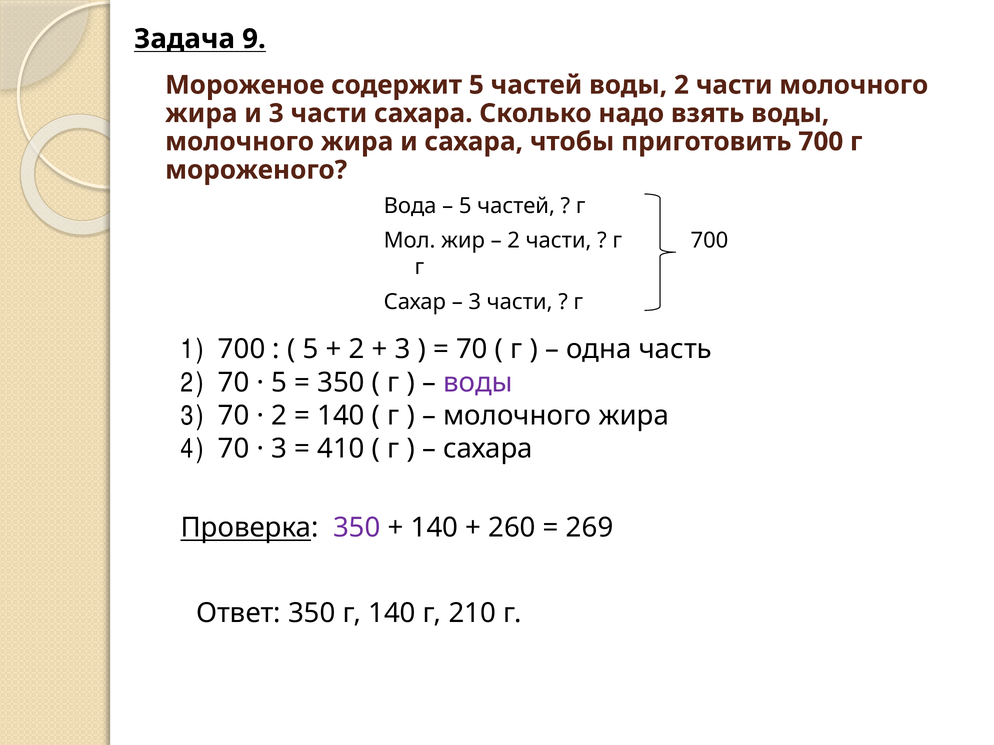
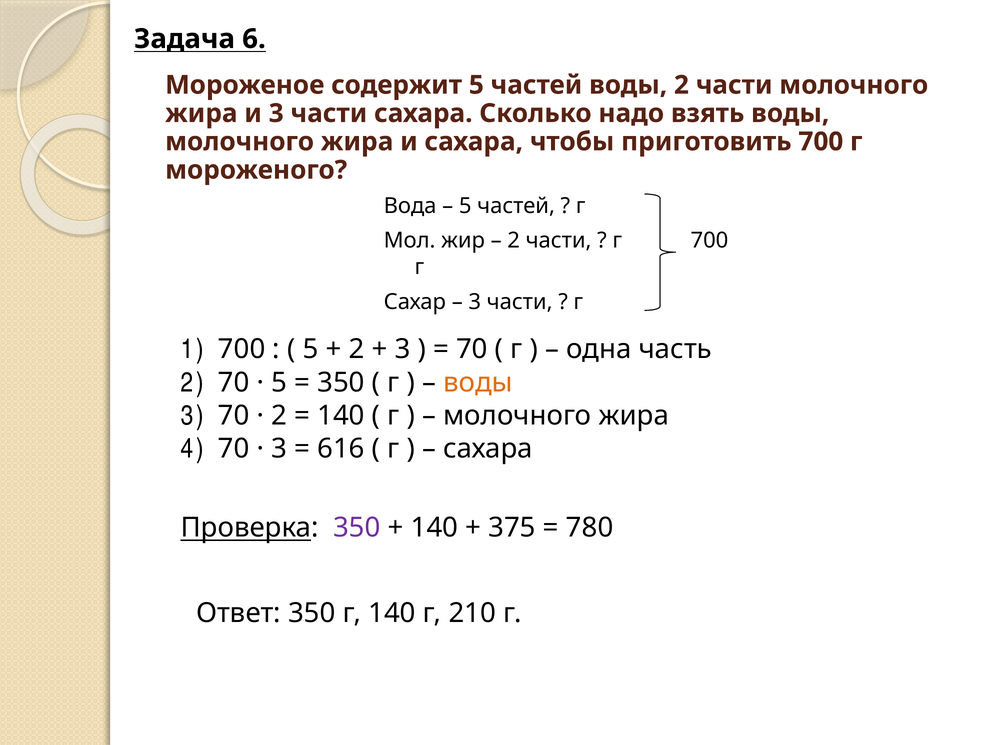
9: 9 -> 6
воды at (478, 383) colour: purple -> orange
410: 410 -> 616
260: 260 -> 375
269: 269 -> 780
